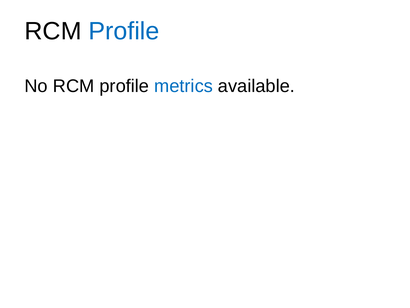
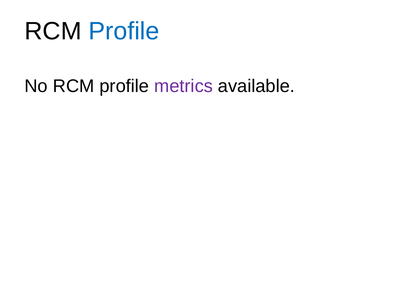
metrics colour: blue -> purple
